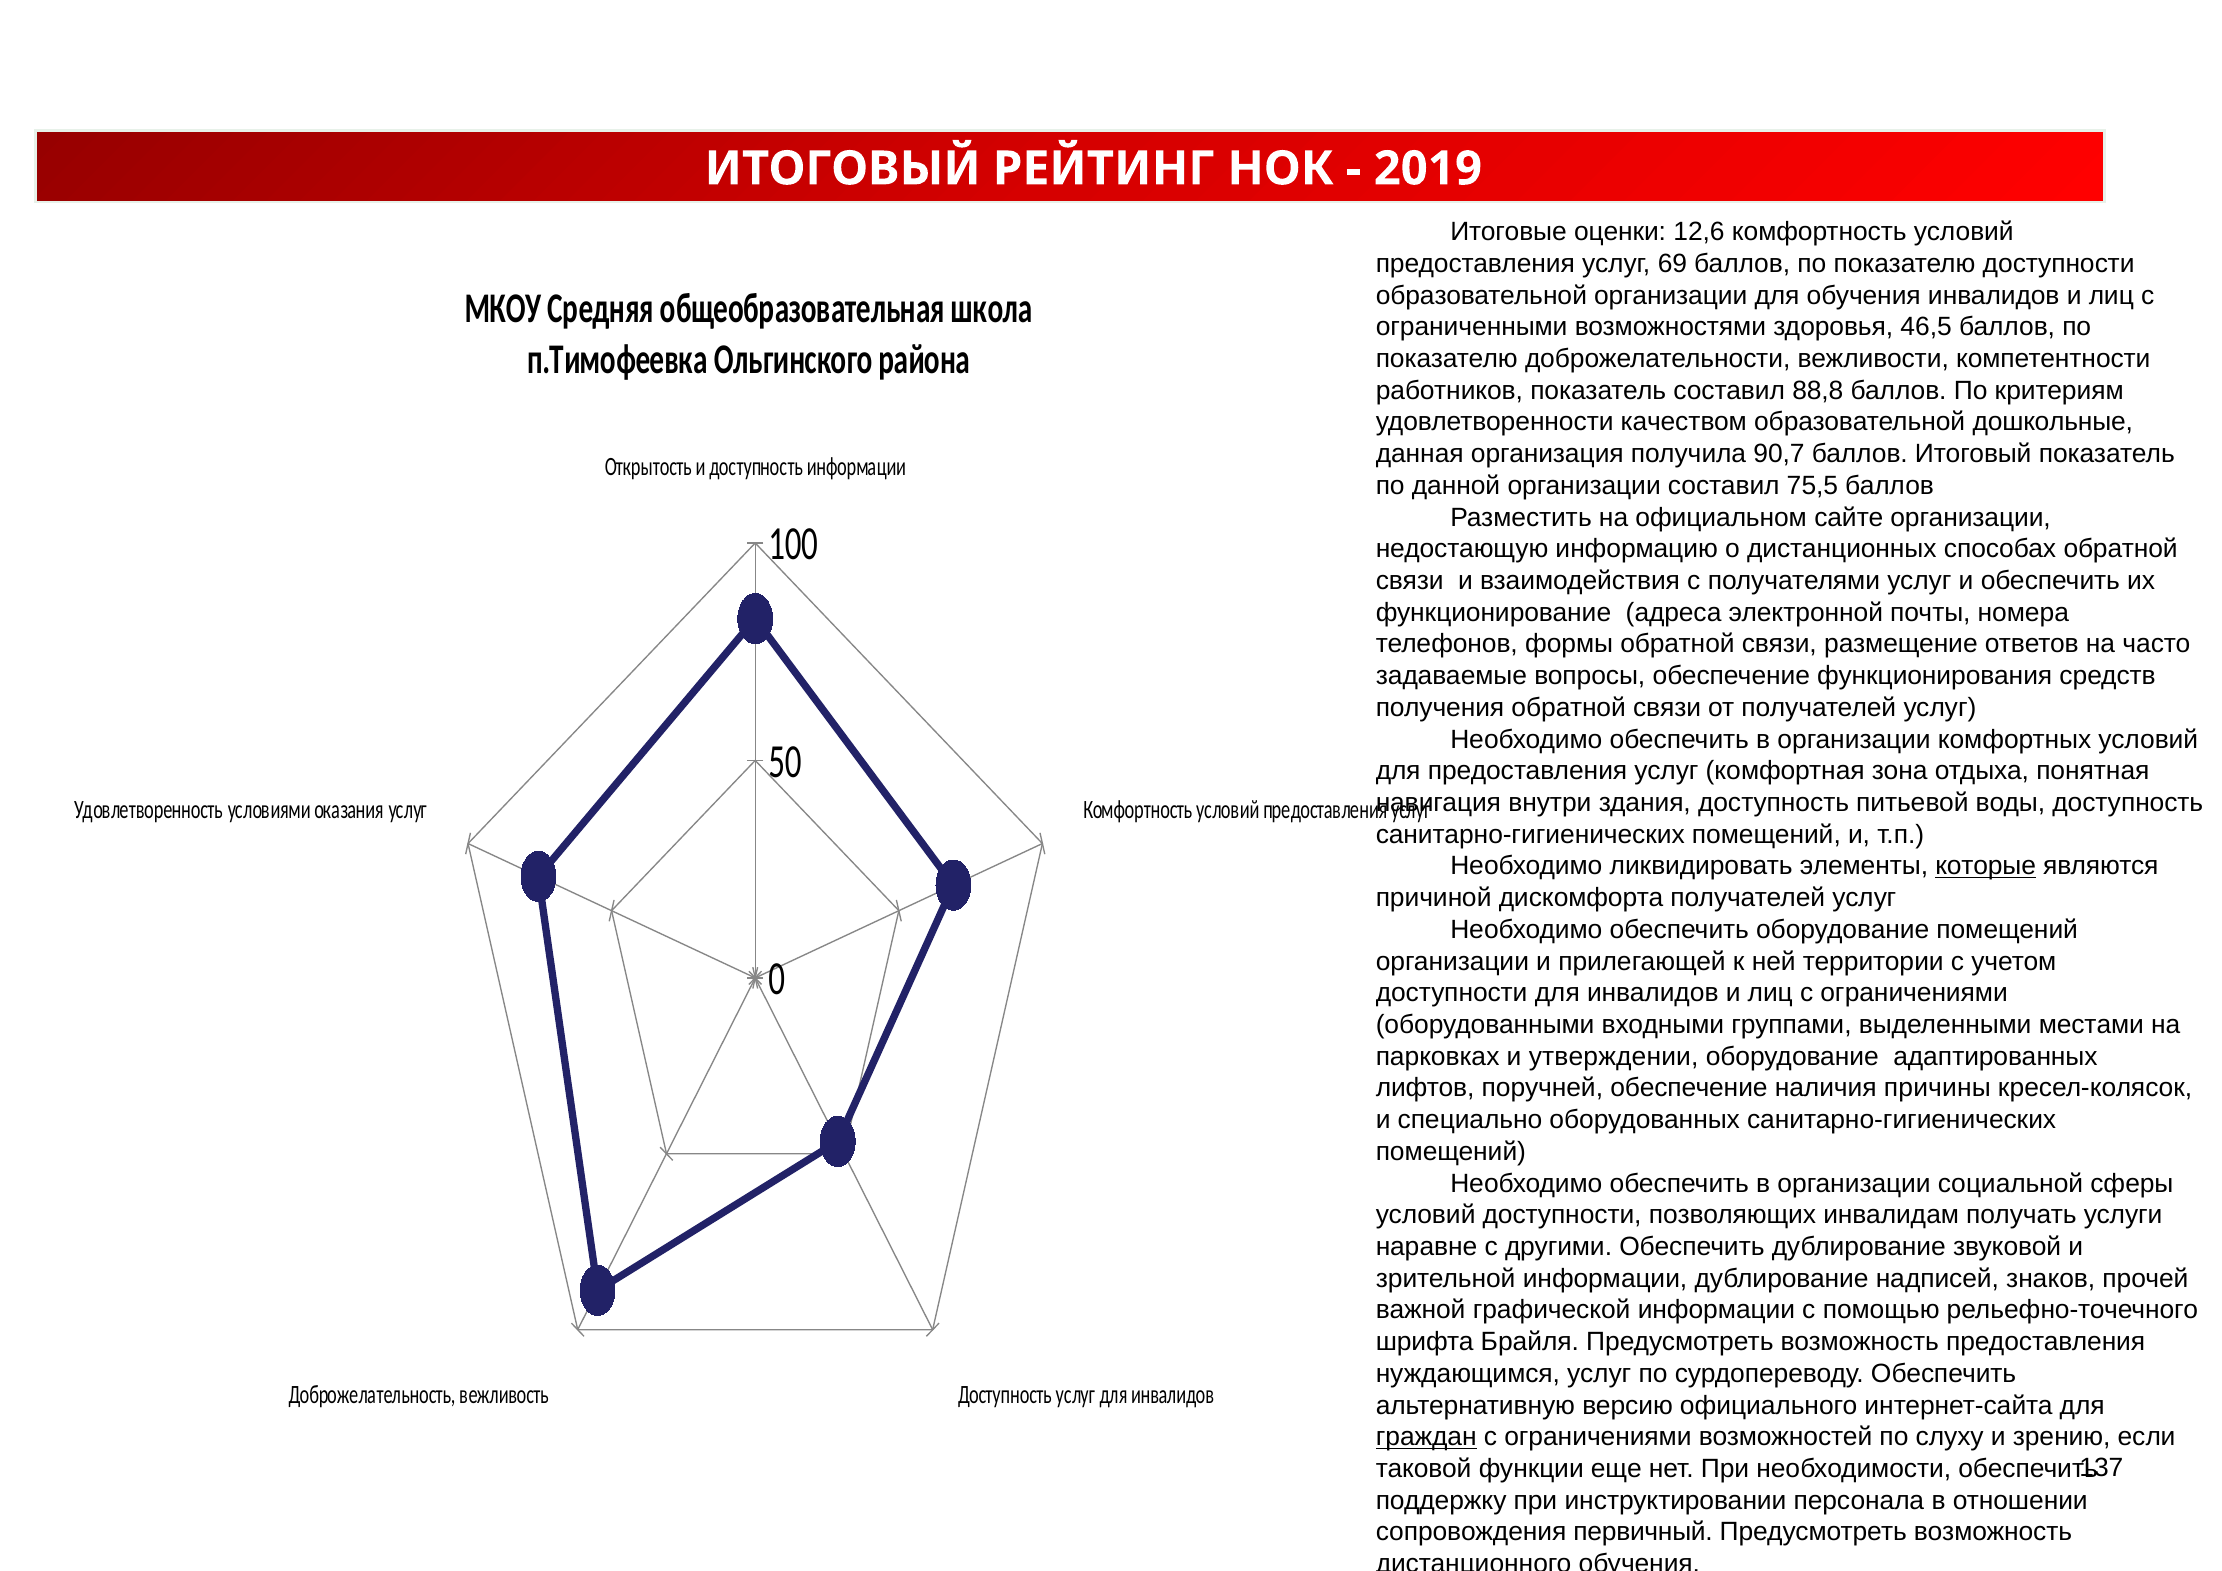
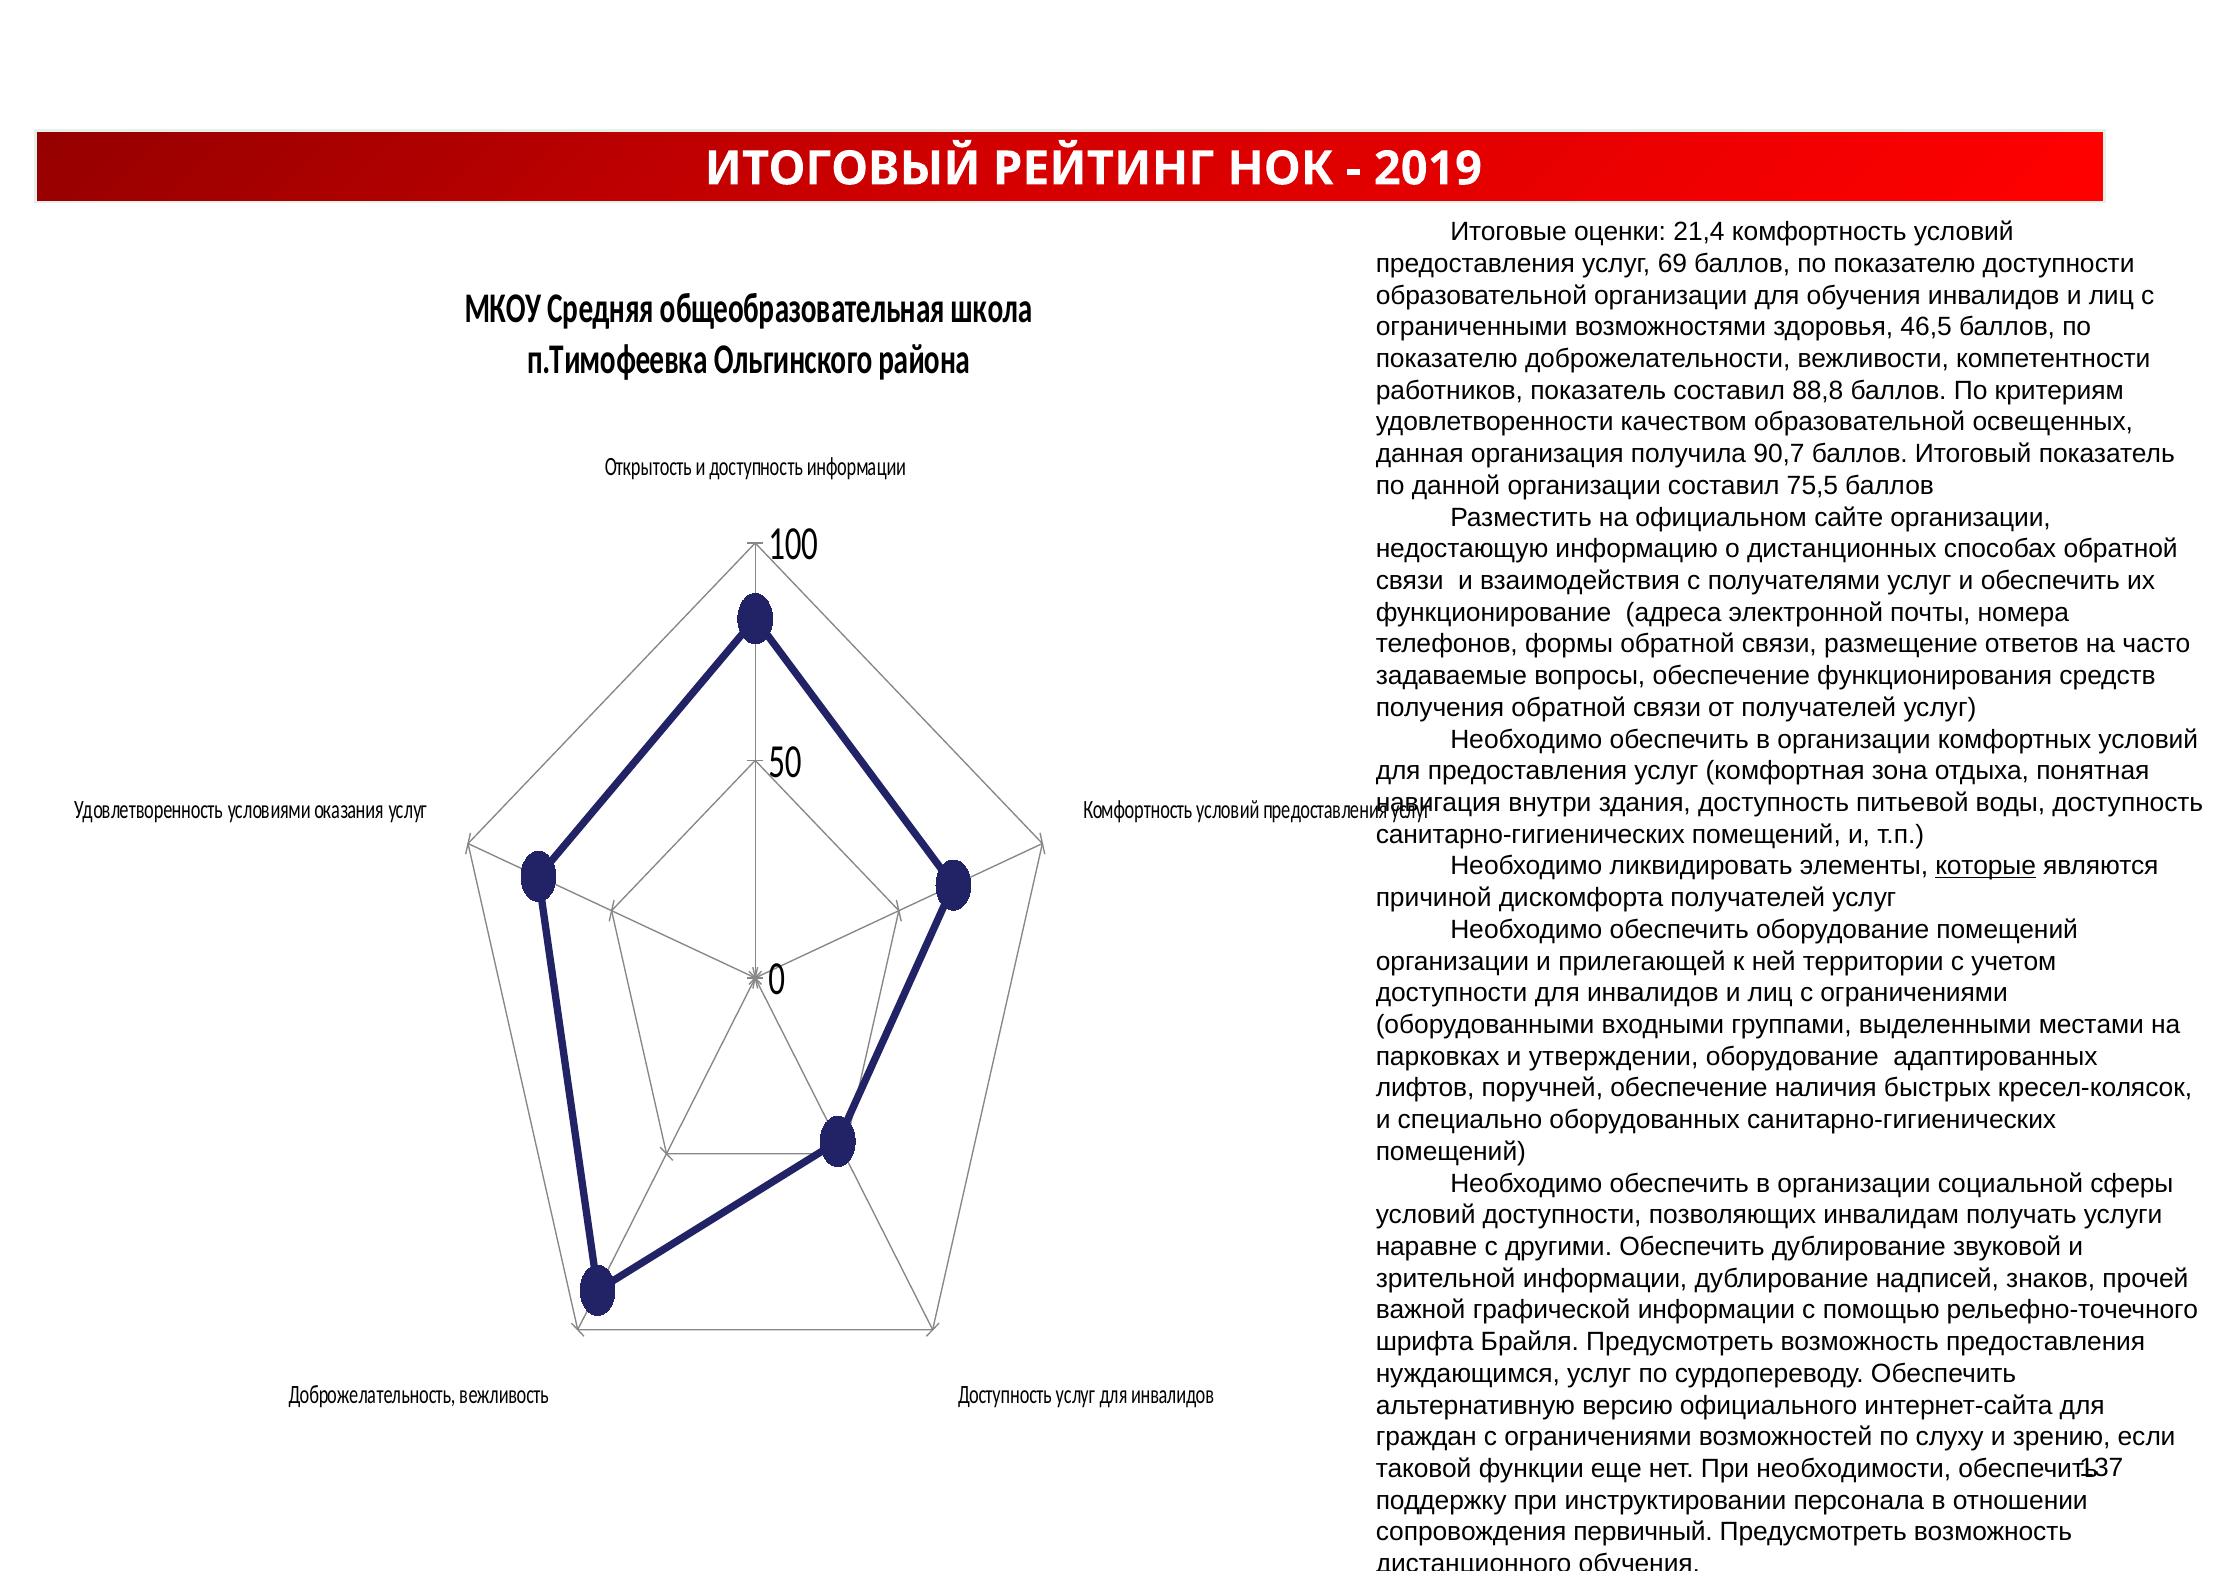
12,6: 12,6 -> 21,4
образовательной дошкольные: дошкольные -> освещенных
причины: причины -> быстрых
граждан underline: present -> none
